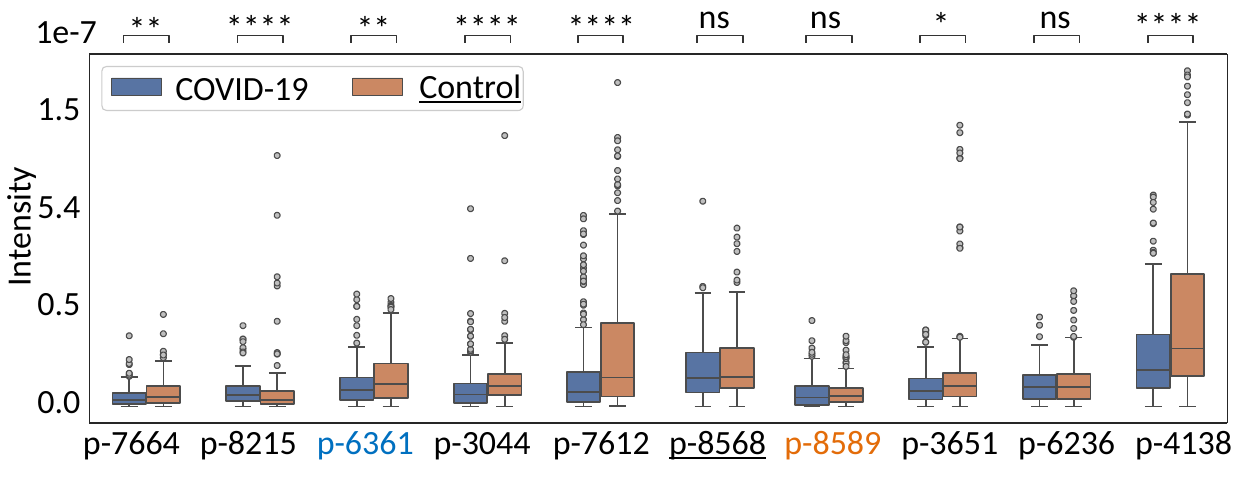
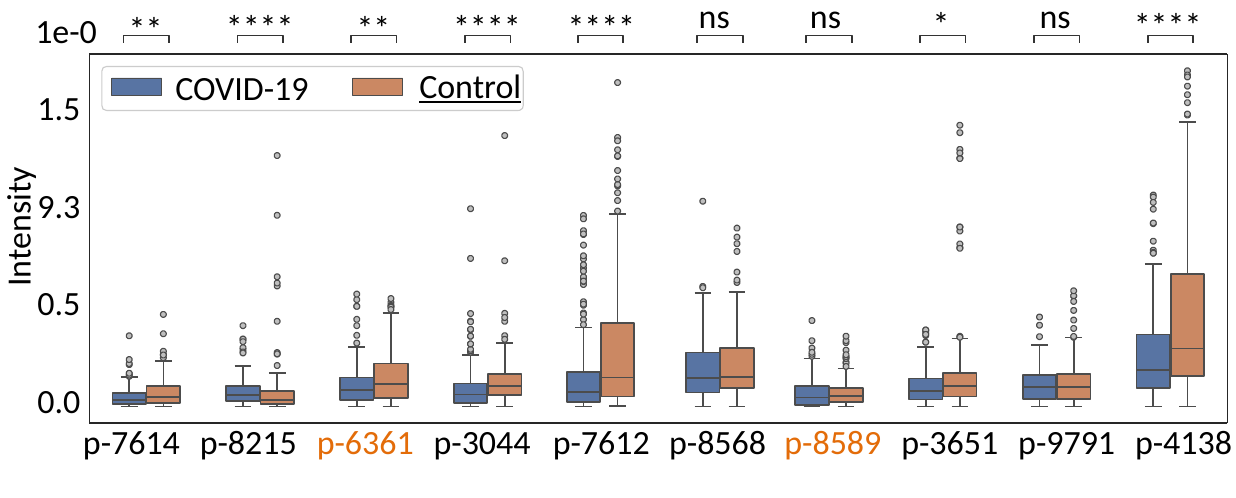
1e-7: 1e-7 -> 1e-0
5.4: 5.4 -> 9.3
p-7664: p-7664 -> p-7614
p-6361 colour: blue -> orange
p-8568 underline: present -> none
p-6236: p-6236 -> p-9791
